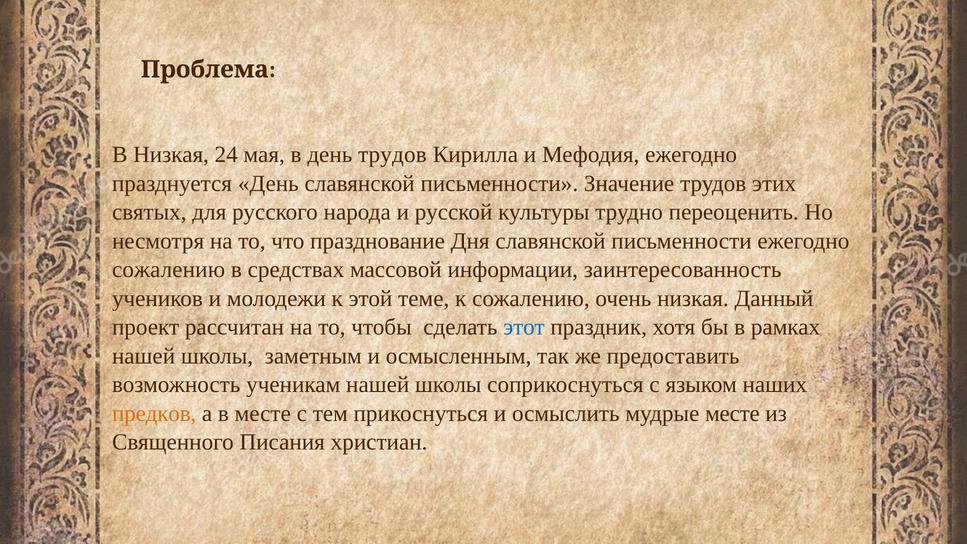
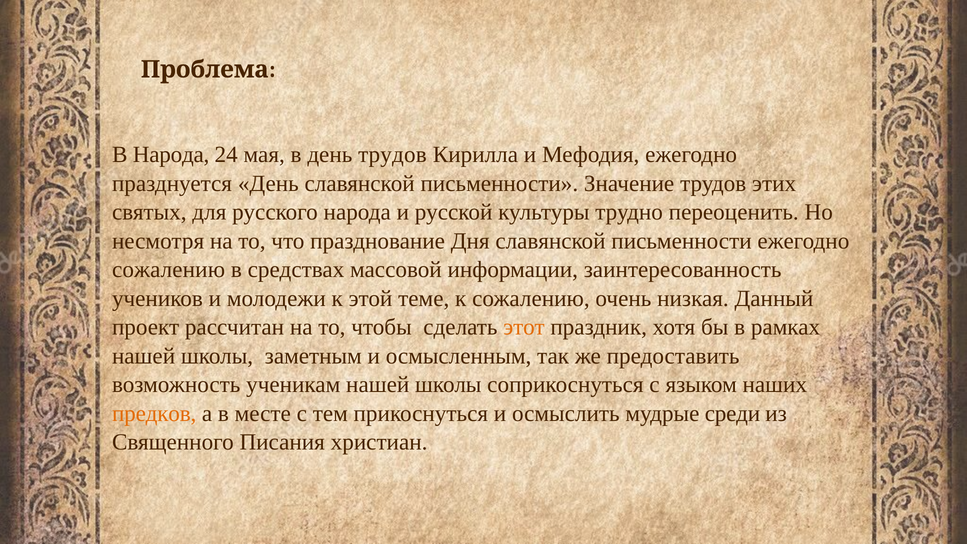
В Низкая: Низкая -> Народа
этот colour: blue -> orange
мудрые месте: месте -> среди
